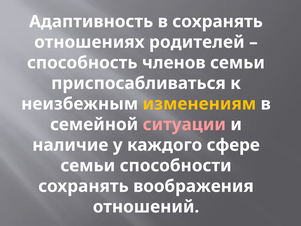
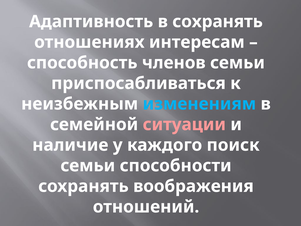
родителей: родителей -> интересам
изменениям colour: yellow -> light blue
сфере: сфере -> поиск
